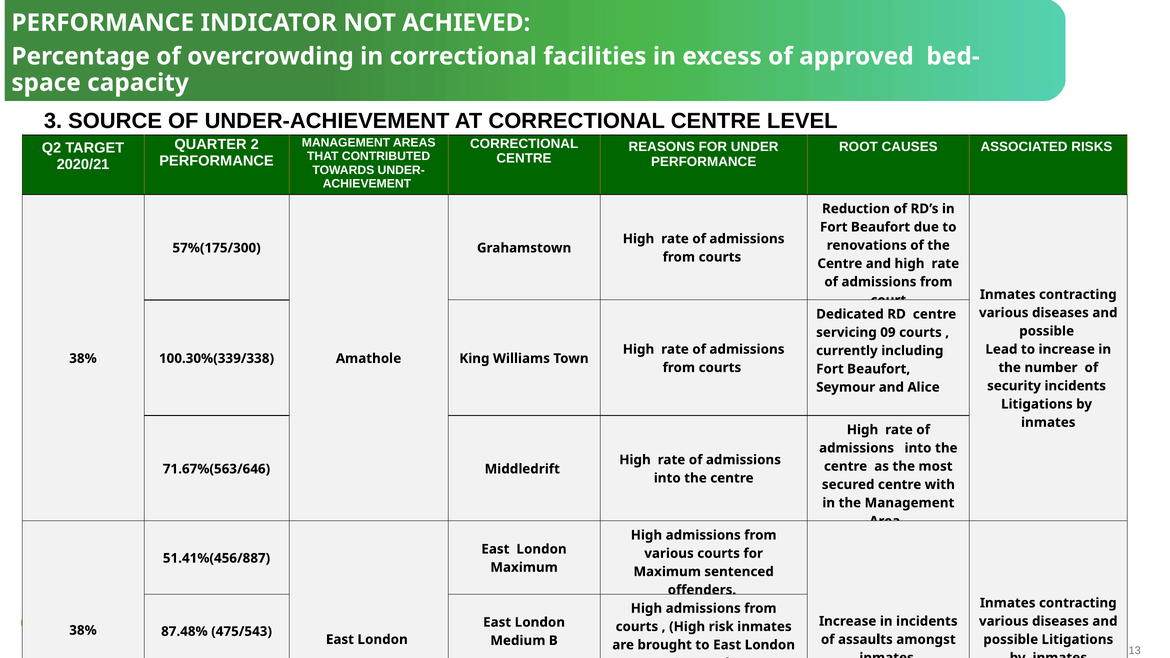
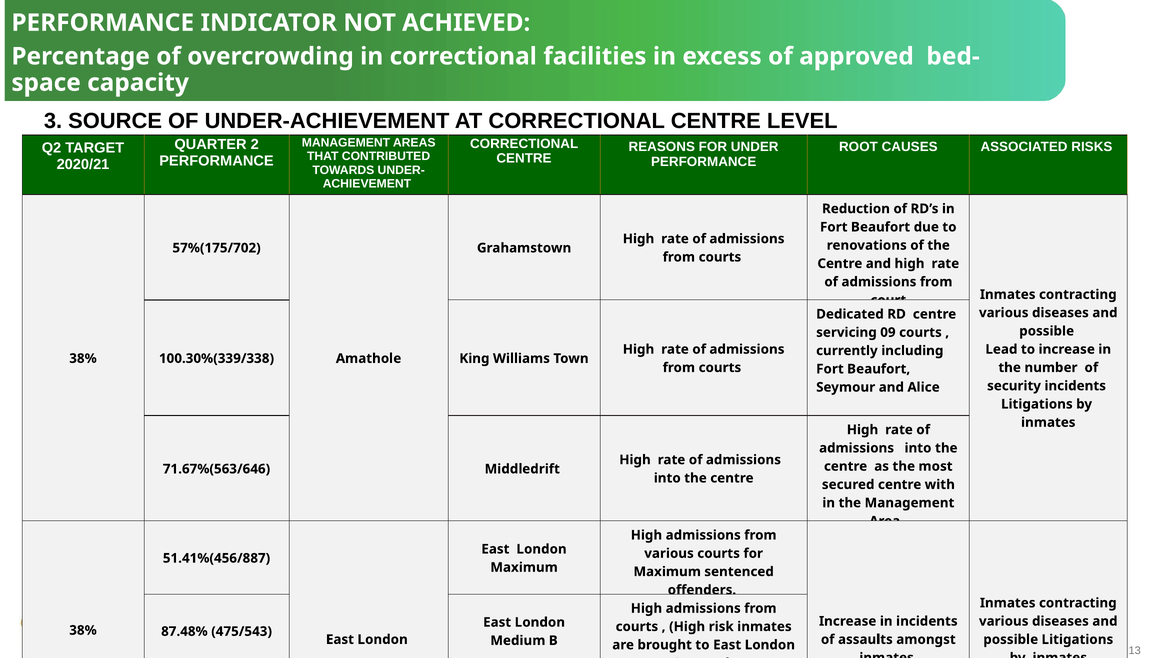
57%(175/300: 57%(175/300 -> 57%(175/702
